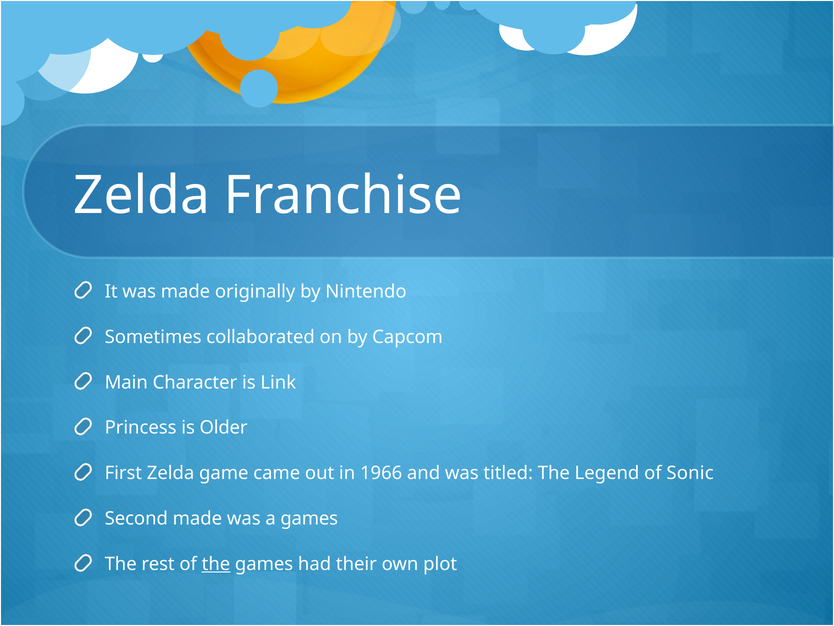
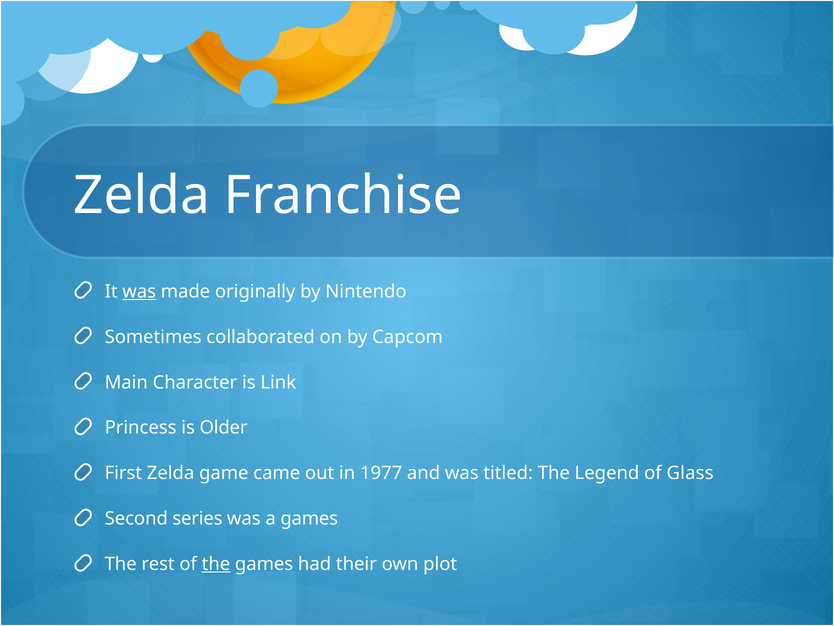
was at (139, 291) underline: none -> present
1966: 1966 -> 1977
Sonic: Sonic -> Glass
Second made: made -> series
